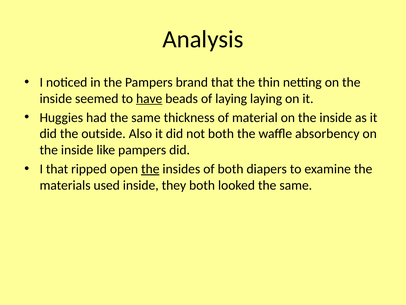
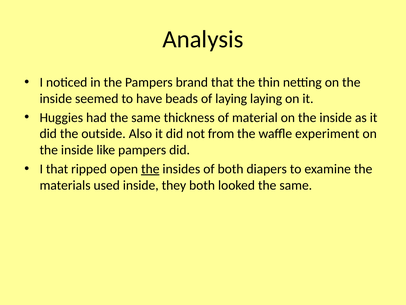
have underline: present -> none
not both: both -> from
absorbency: absorbency -> experiment
